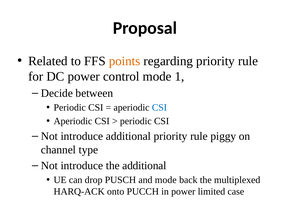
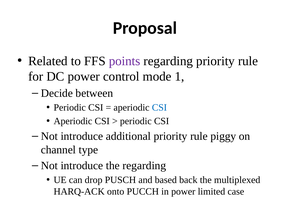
points colour: orange -> purple
the additional: additional -> regarding
and mode: mode -> based
